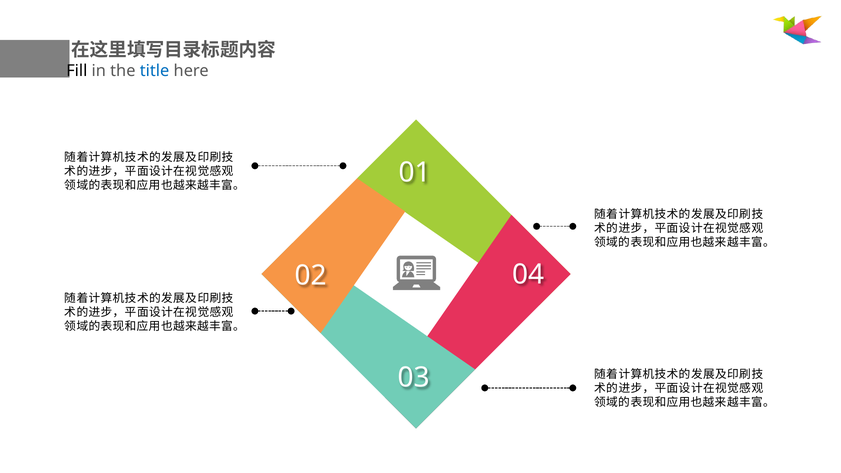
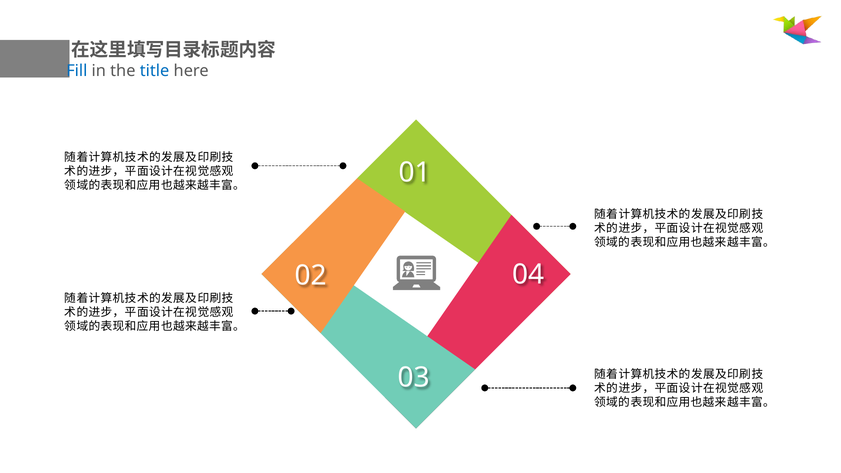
Fill colour: black -> blue
